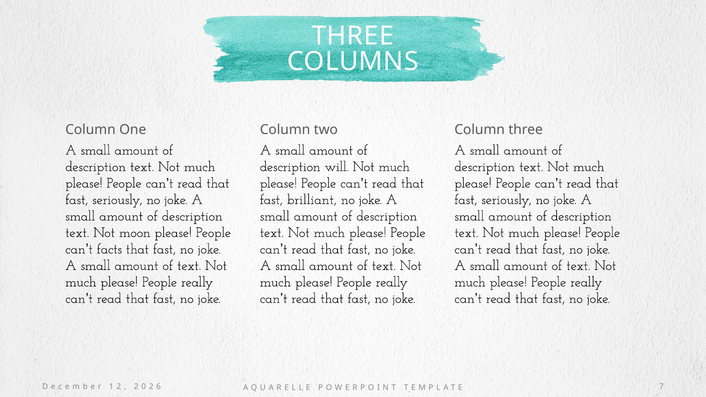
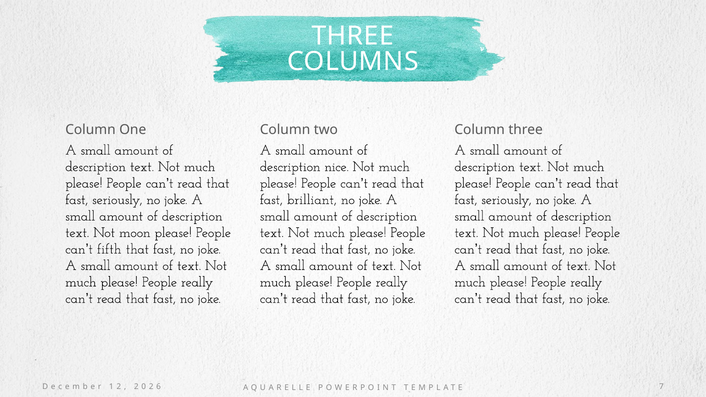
will: will -> nice
facts: facts -> fifth
